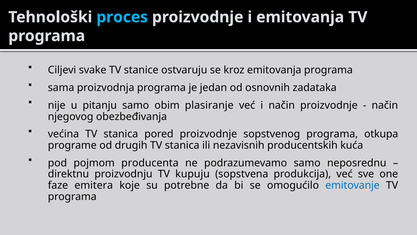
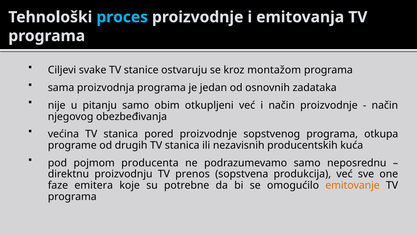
kroz emitovanja: emitovanja -> montažom
plasiranje: plasiranje -> otkupljeni
kupuju: kupuju -> prenos
emitovanje colour: blue -> orange
